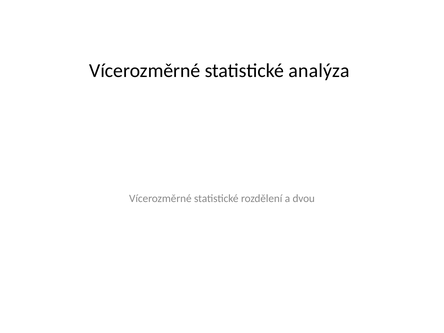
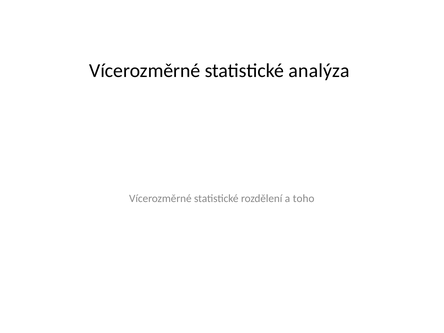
dvou: dvou -> toho
